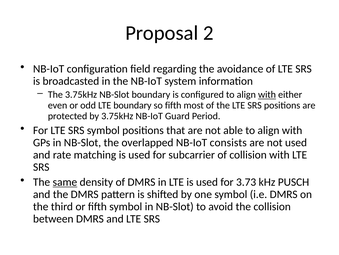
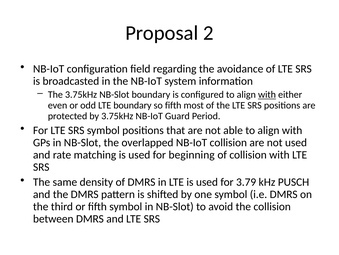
NB-IoT consists: consists -> collision
subcarrier: subcarrier -> beginning
same underline: present -> none
3.73: 3.73 -> 3.79
